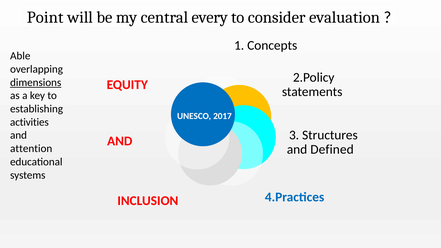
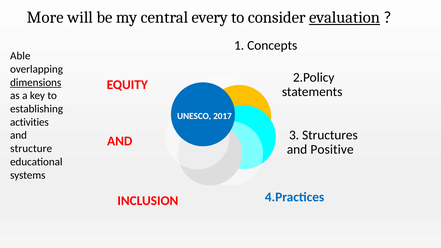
Point: Point -> More
evaluation underline: none -> present
attention: attention -> structure
Defined: Defined -> Positive
